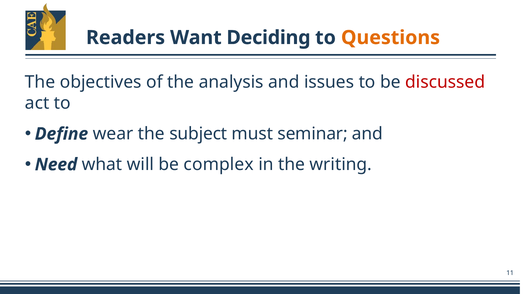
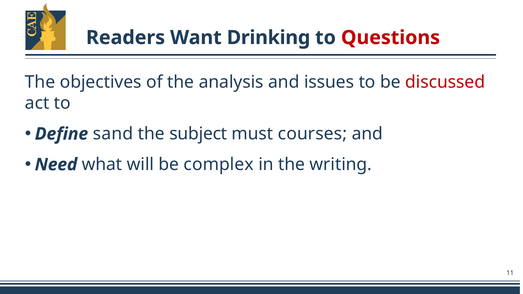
Deciding: Deciding -> Drinking
Questions colour: orange -> red
wear: wear -> sand
seminar: seminar -> courses
